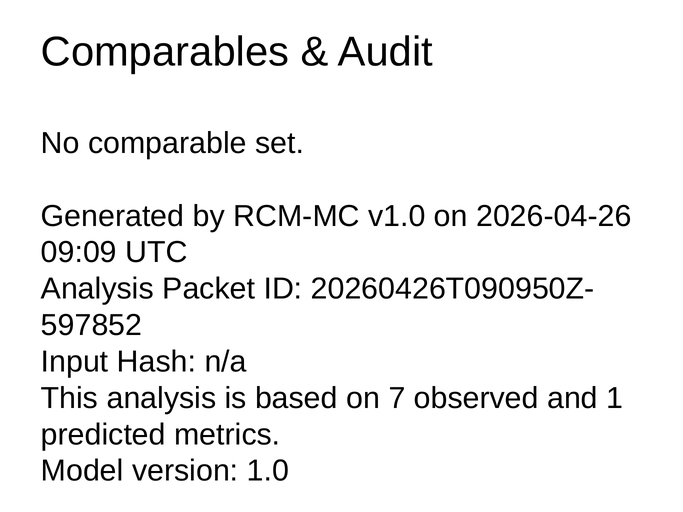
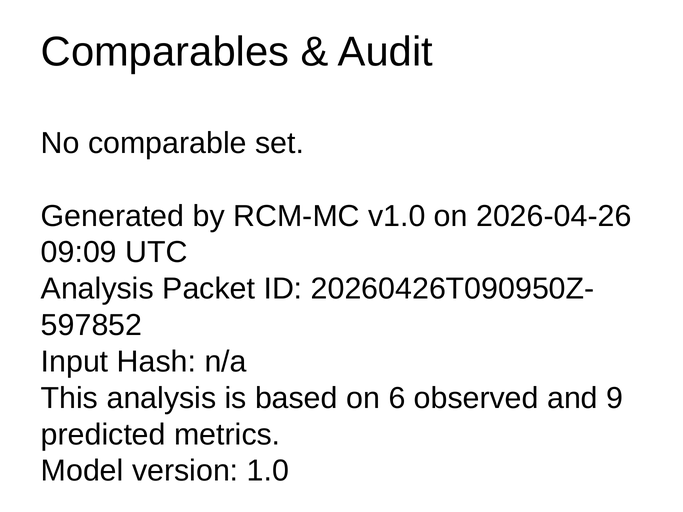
7: 7 -> 6
1: 1 -> 9
